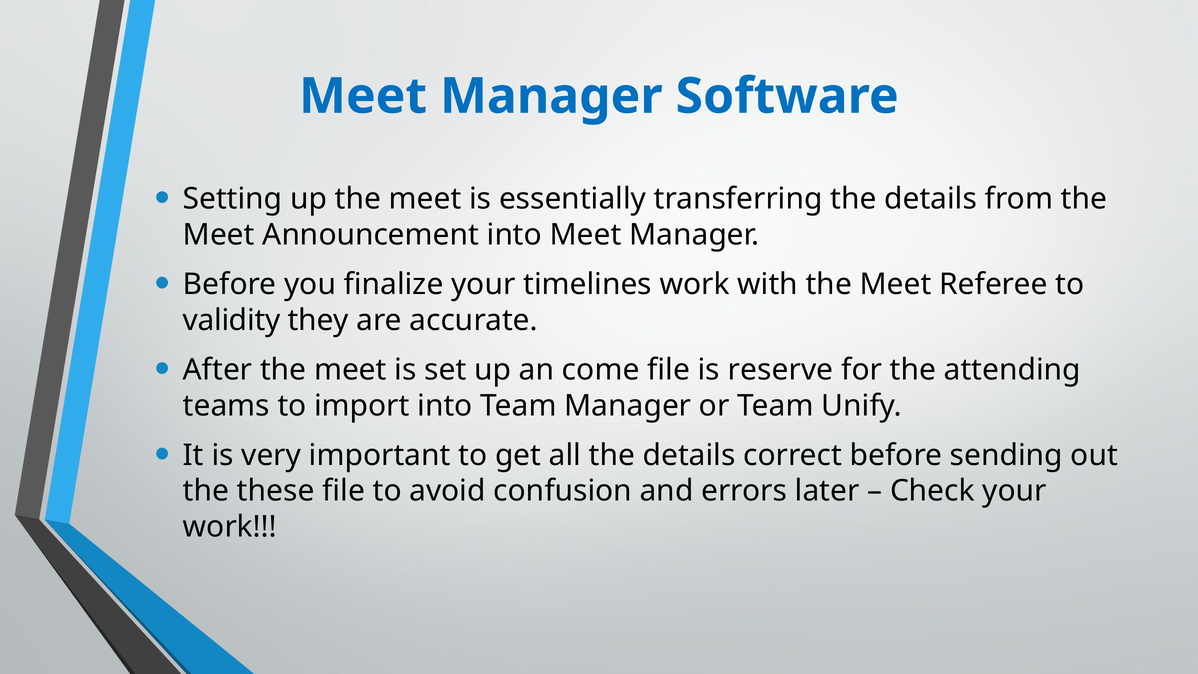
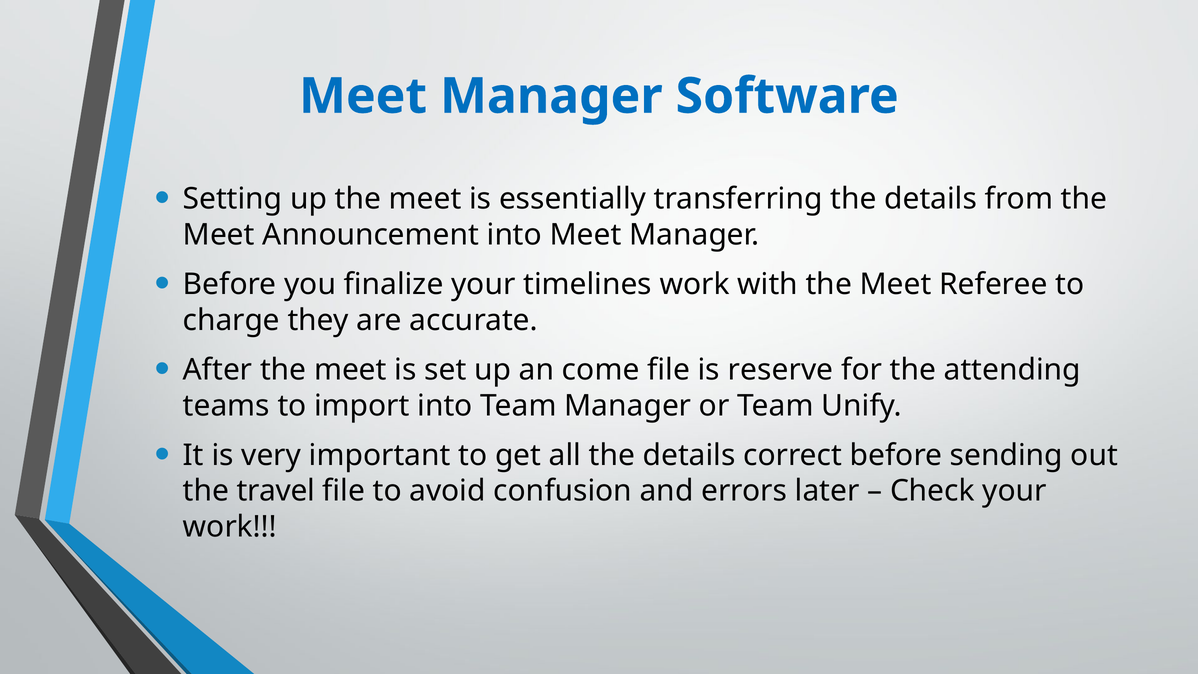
validity: validity -> charge
these: these -> travel
